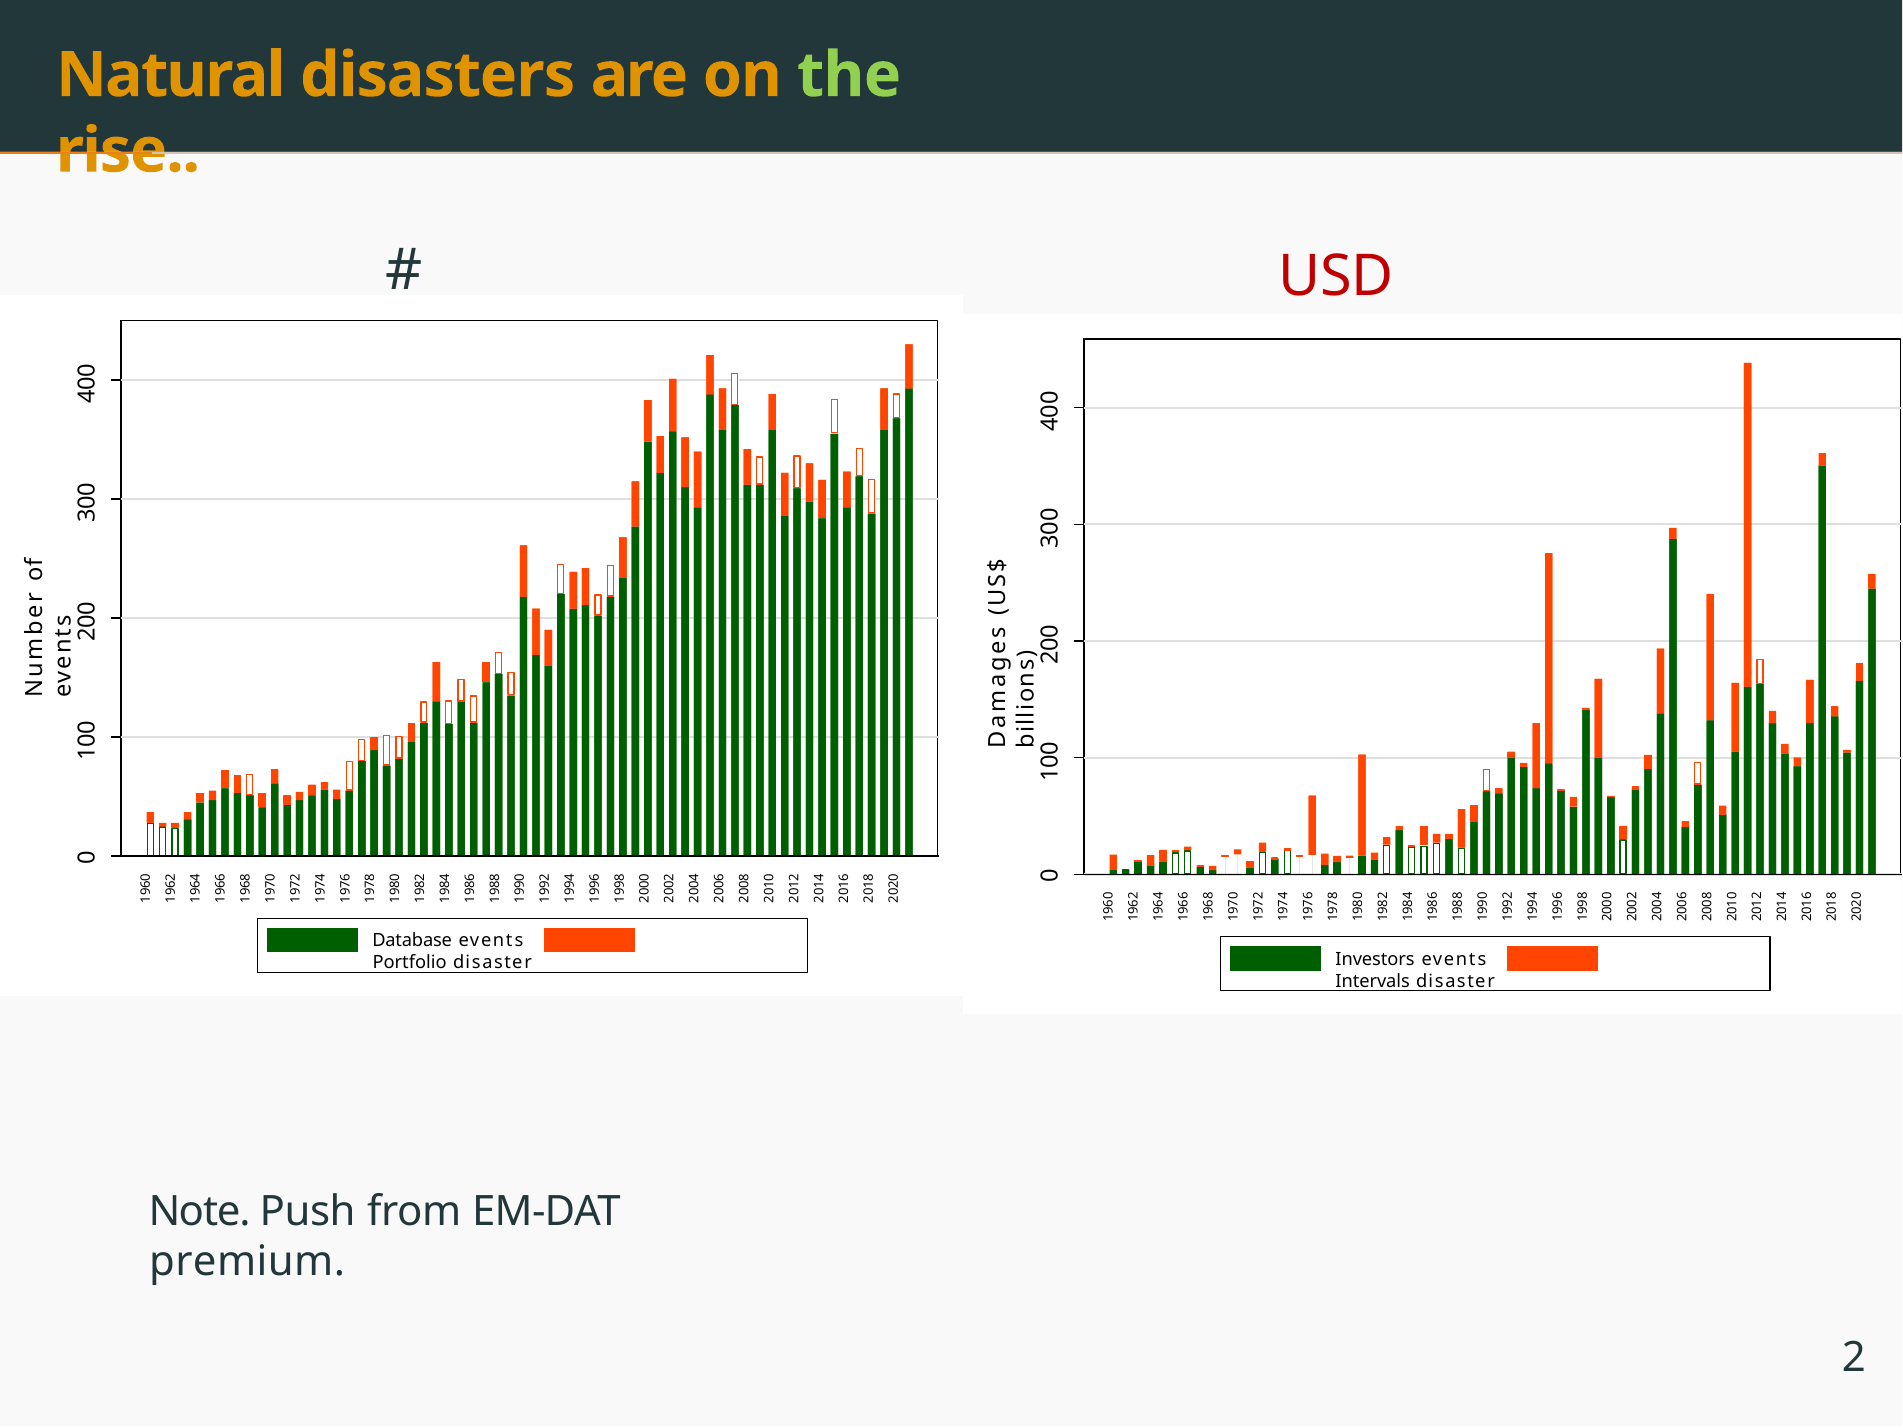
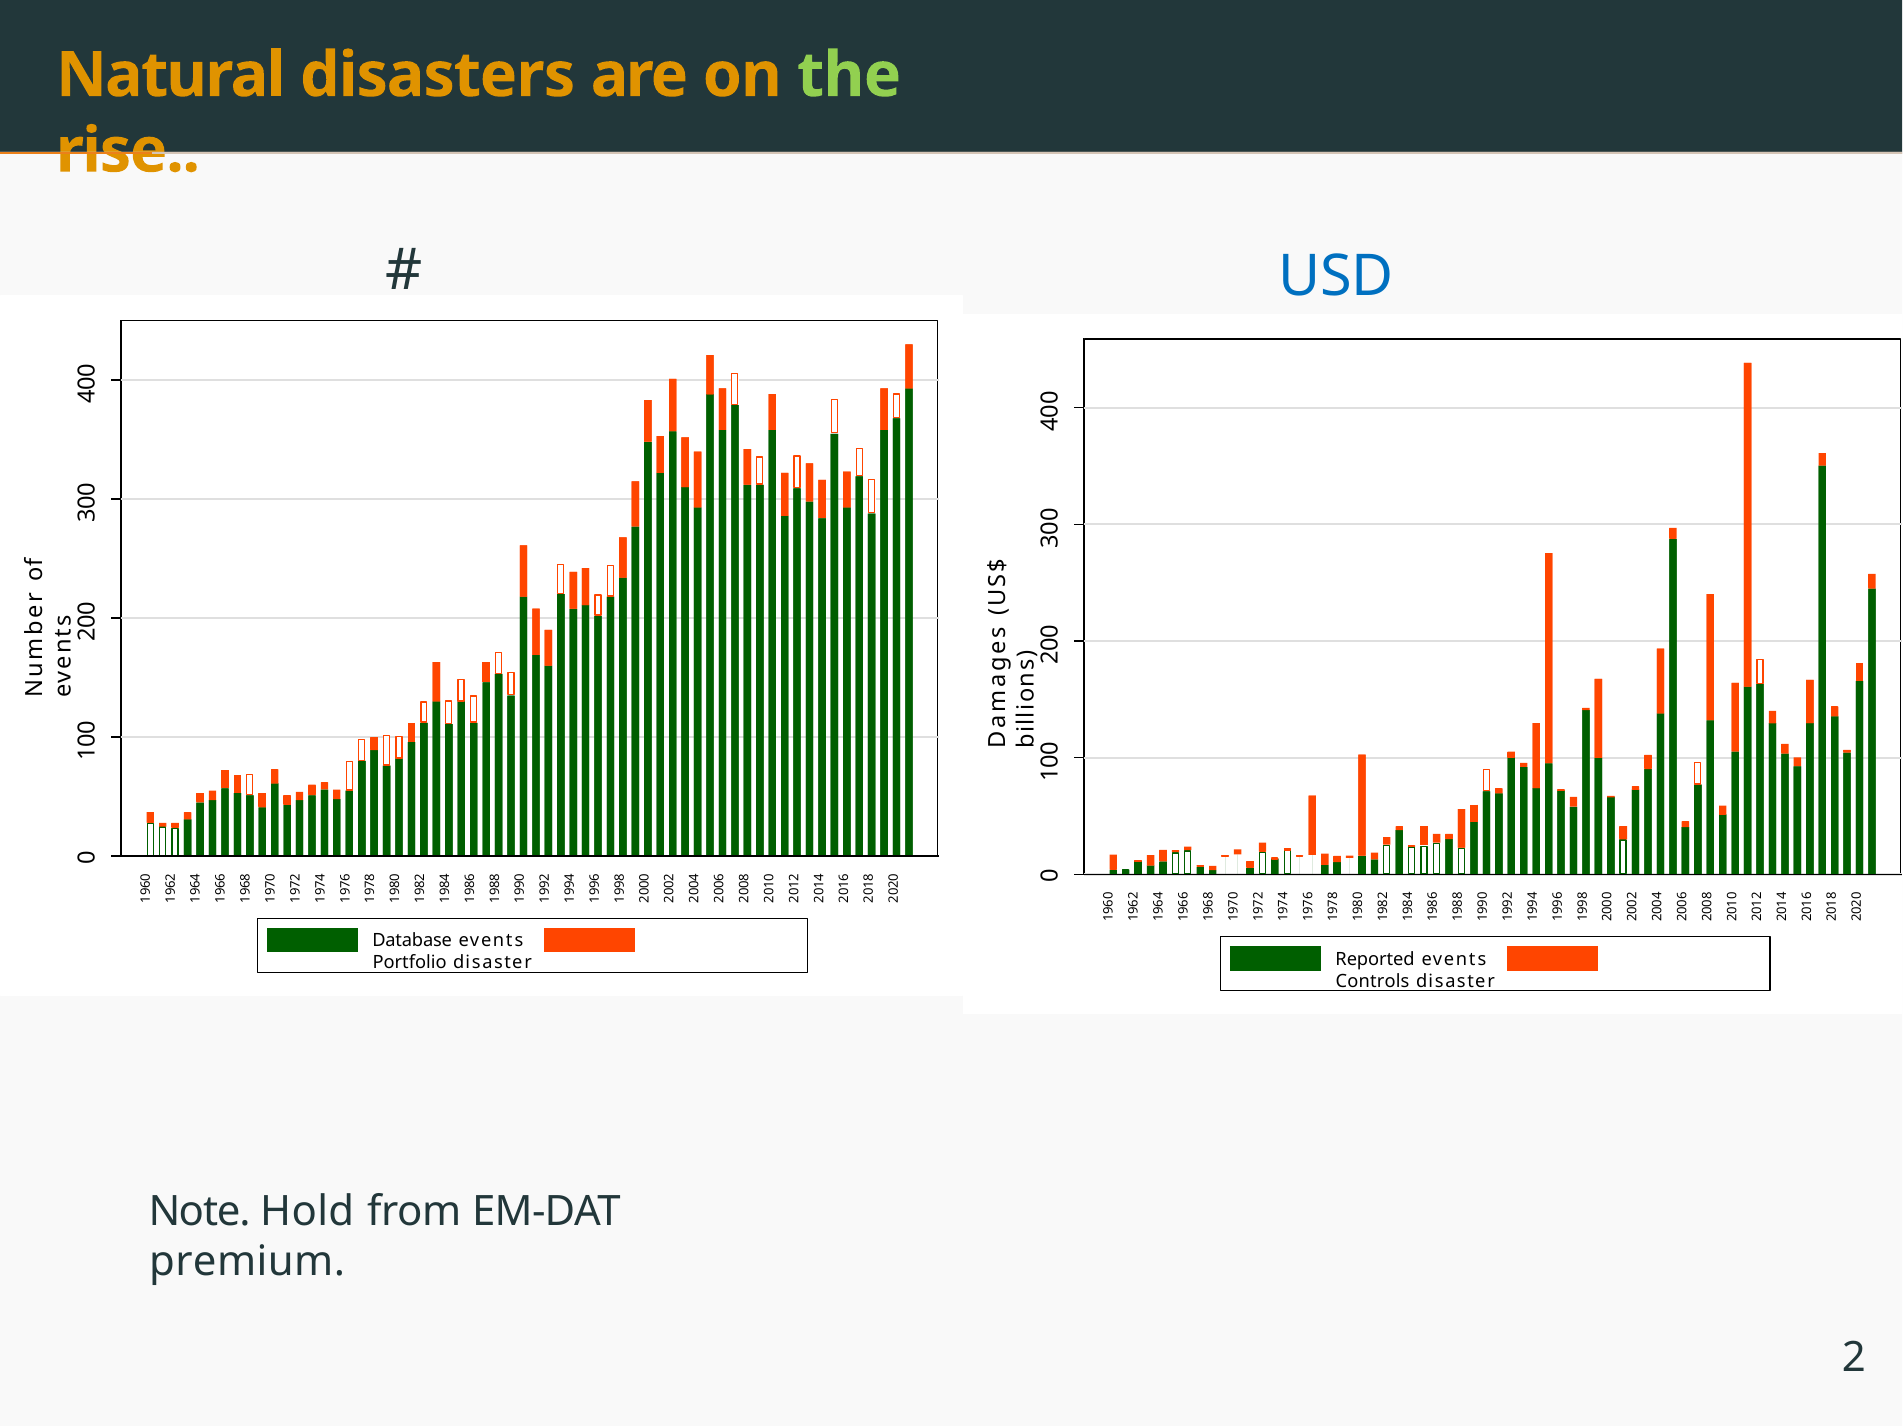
USD colour: red -> blue
Investors: Investors -> Reported
Intervals: Intervals -> Controls
Push: Push -> Hold
